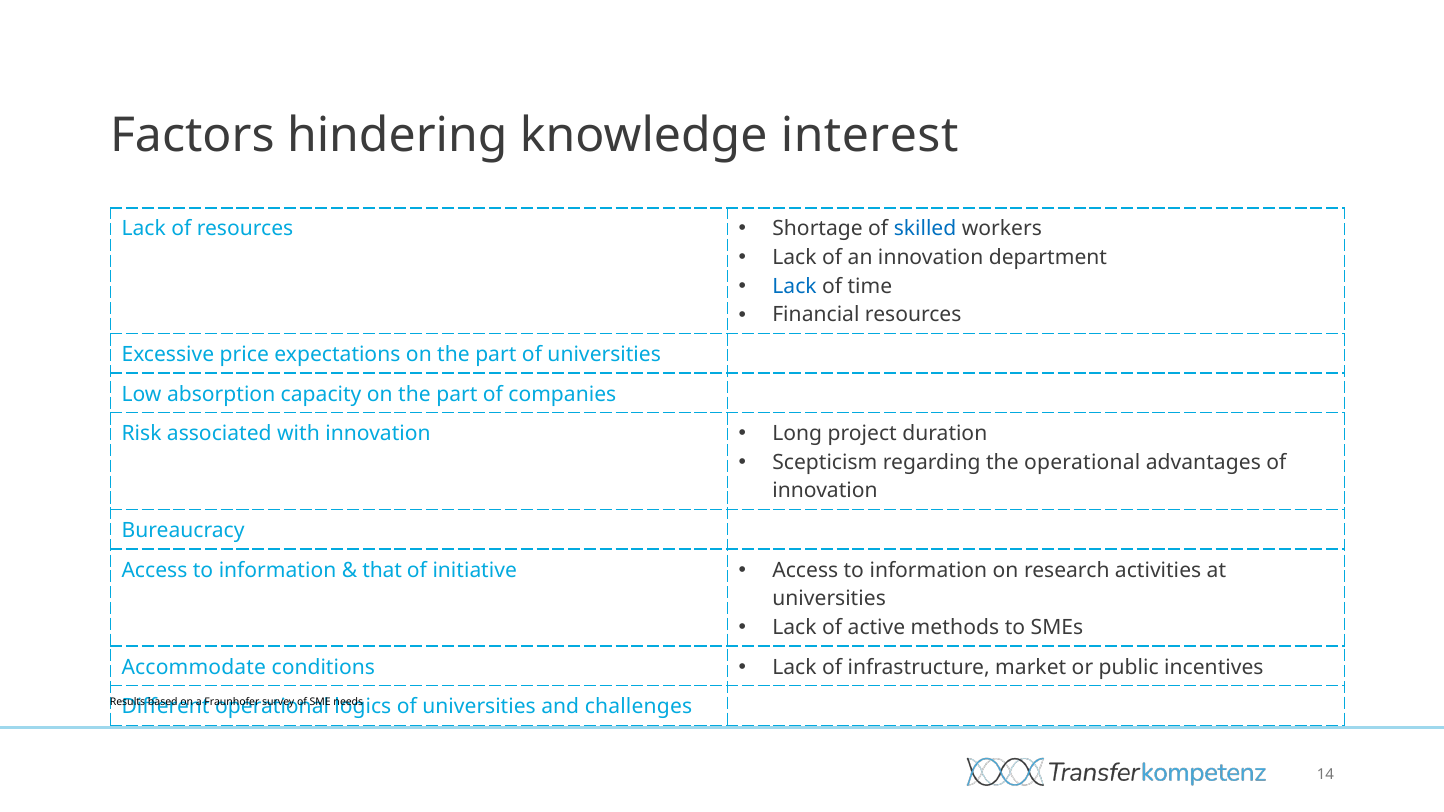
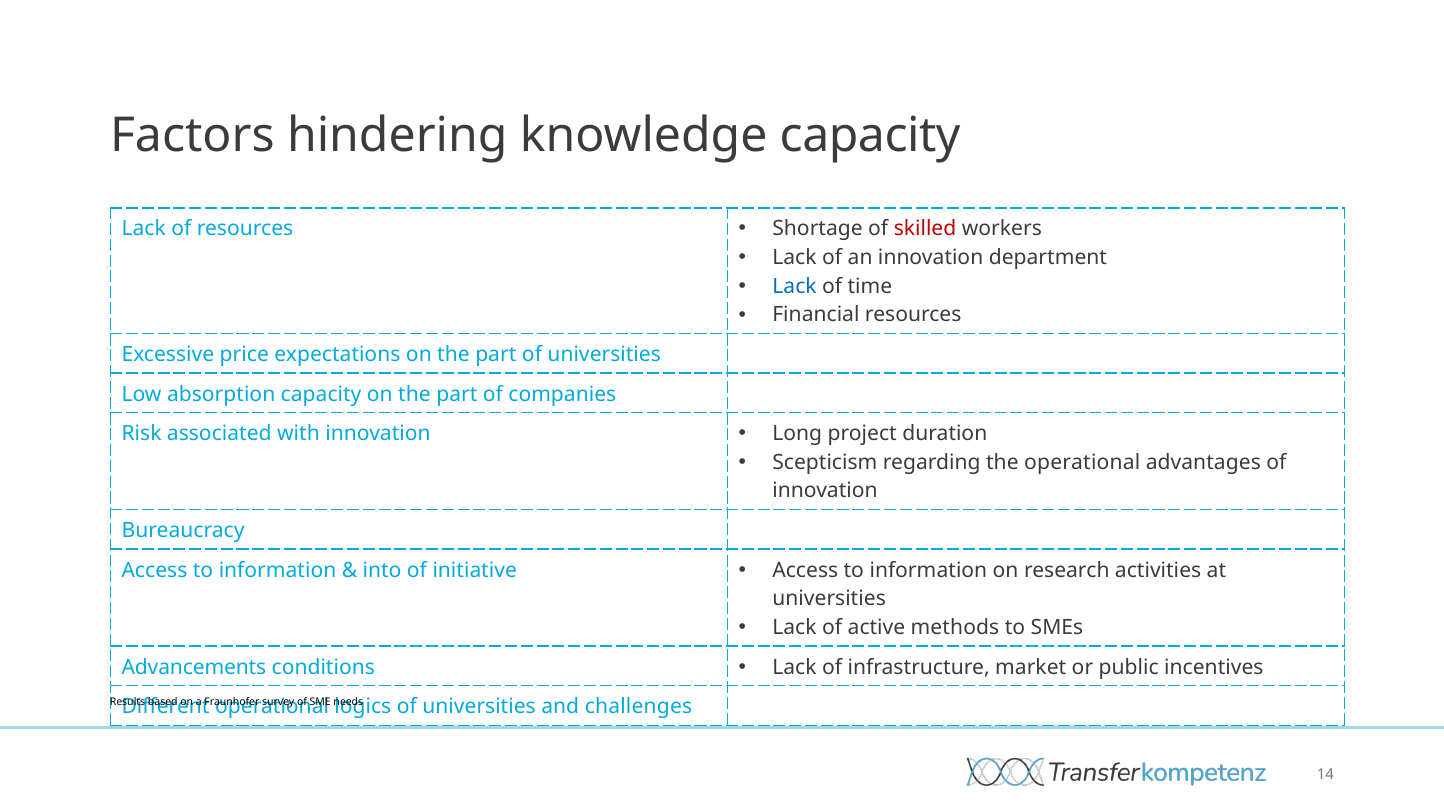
knowledge interest: interest -> capacity
skilled colour: blue -> red
that: that -> into
Accommodate: Accommodate -> Advancements
